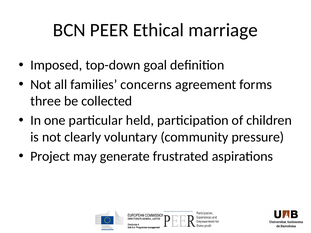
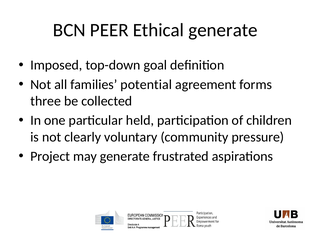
Ethical marriage: marriage -> generate
concerns: concerns -> potential
